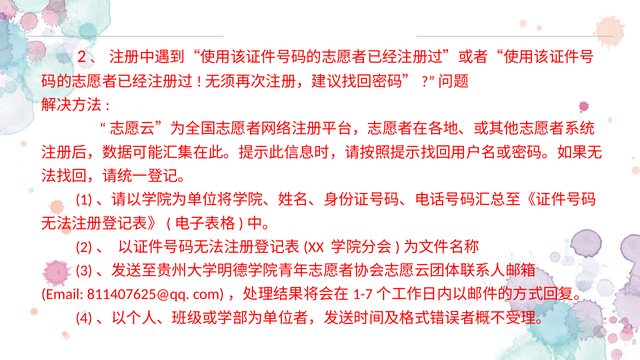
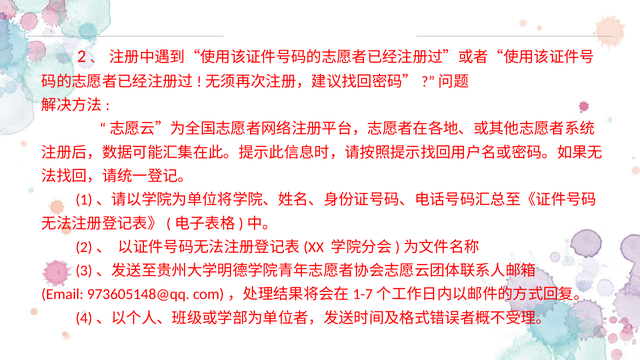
811407625@qq: 811407625@qq -> 973605148@qq
